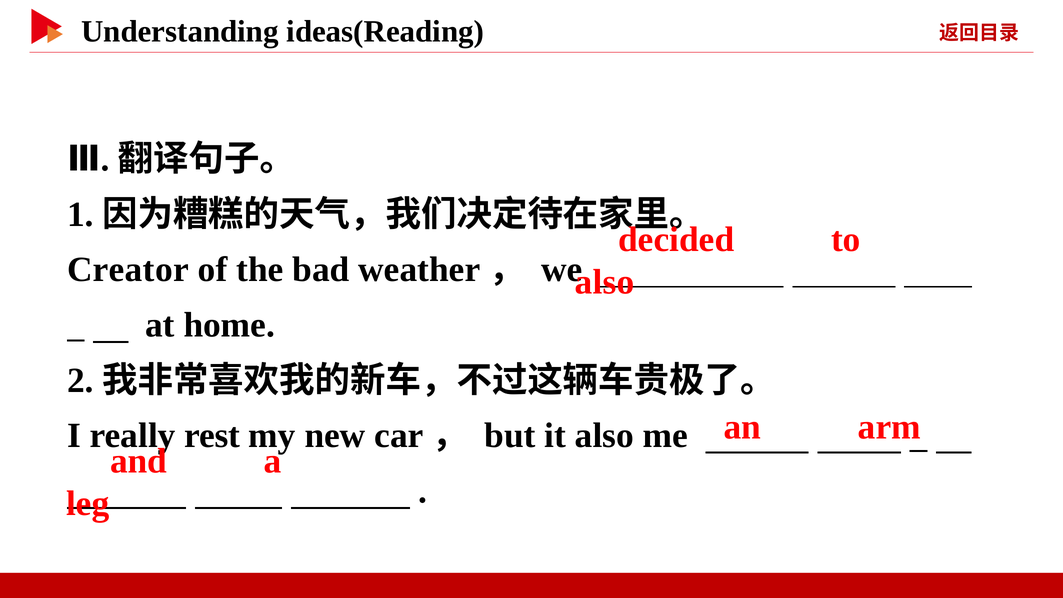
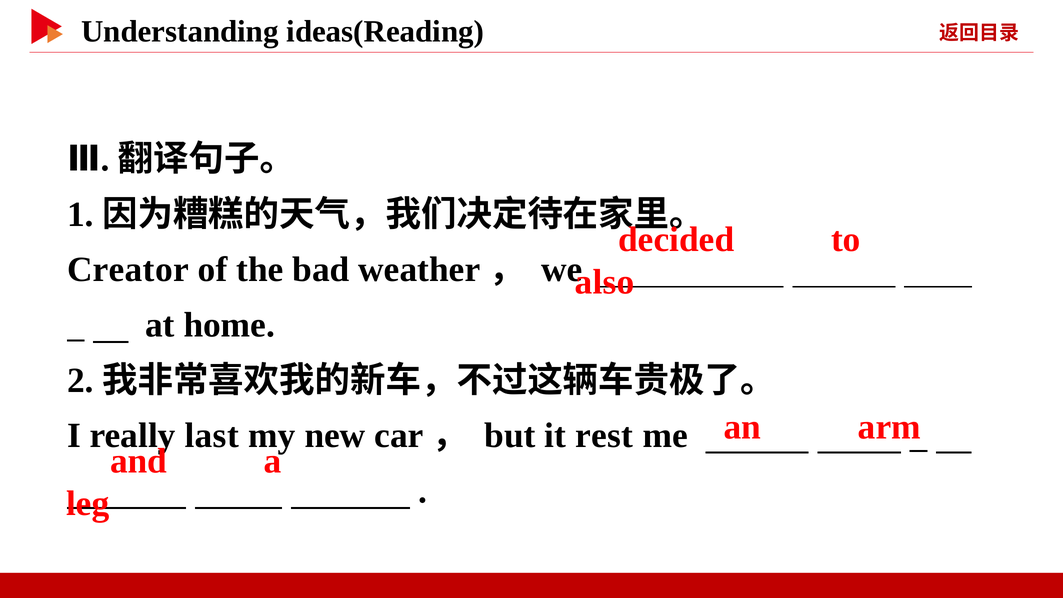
rest: rest -> last
it also: also -> rest
